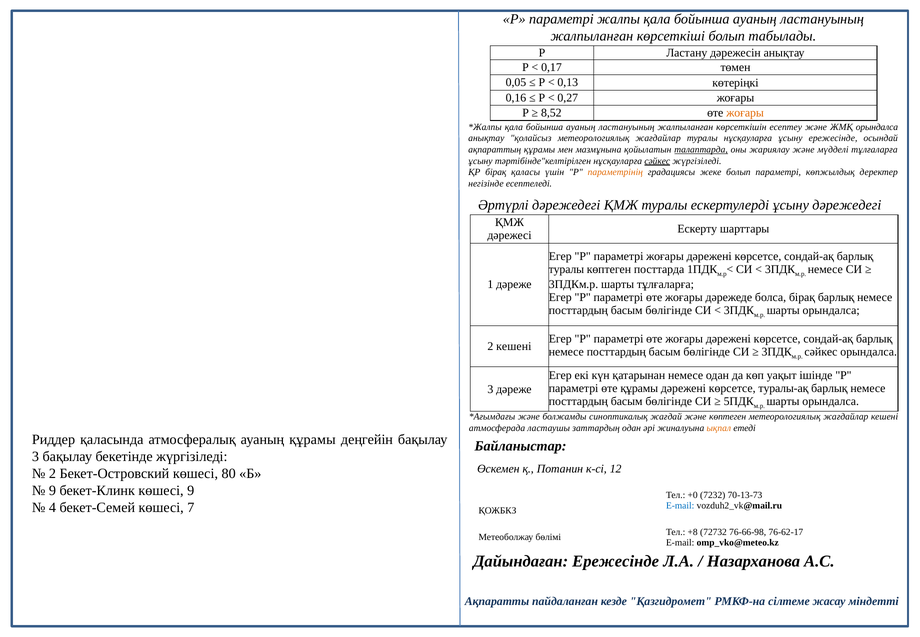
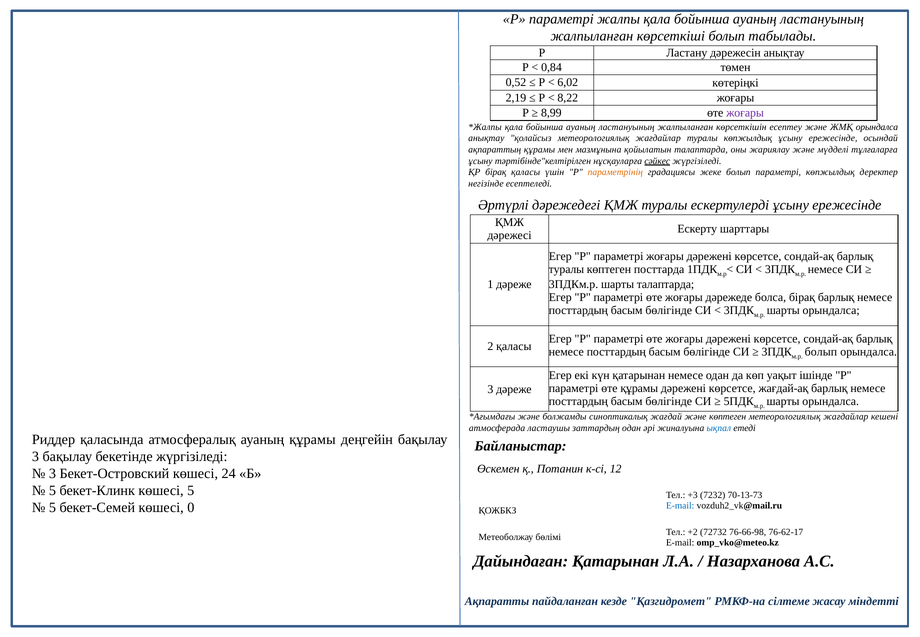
0,17: 0,17 -> 0,84
0,05: 0,05 -> 0,52
0,13: 0,13 -> 6,02
0,16: 0,16 -> 2,19
0,27: 0,27 -> 8,22
8,52: 8,52 -> 8,99
жоғары at (745, 113) colour: orange -> purple
туралы нұсқауларға: нұсқауларға -> көпжылдық
талаптарда at (701, 150) underline: present -> none
ескертулерді ұсыну дәрежедегі: дәрежедегі -> ережесінде
шарты тұлғаларға: тұлғаларға -> талаптарда
2 кешені: кешені -> қаласы
сәйкес at (821, 352): сәйкес -> болып
туралы-ақ: туралы-ақ -> жағдай-ақ
ықпал colour: orange -> blue
2 at (53, 474): 2 -> 3
80: 80 -> 24
9 at (53, 491): 9 -> 5
көшесі 9: 9 -> 5
+0: +0 -> +3
4 at (53, 508): 4 -> 5
7: 7 -> 0
+8: +8 -> +2
Дайындаған Ережесінде: Ережесінде -> Қатарынан
